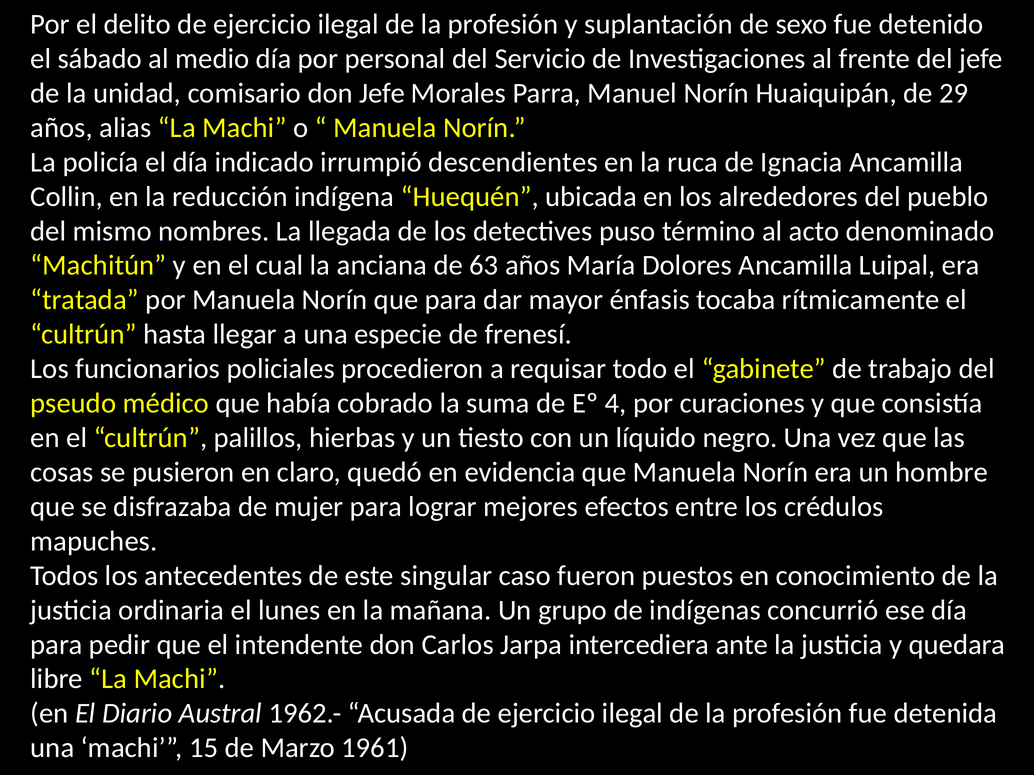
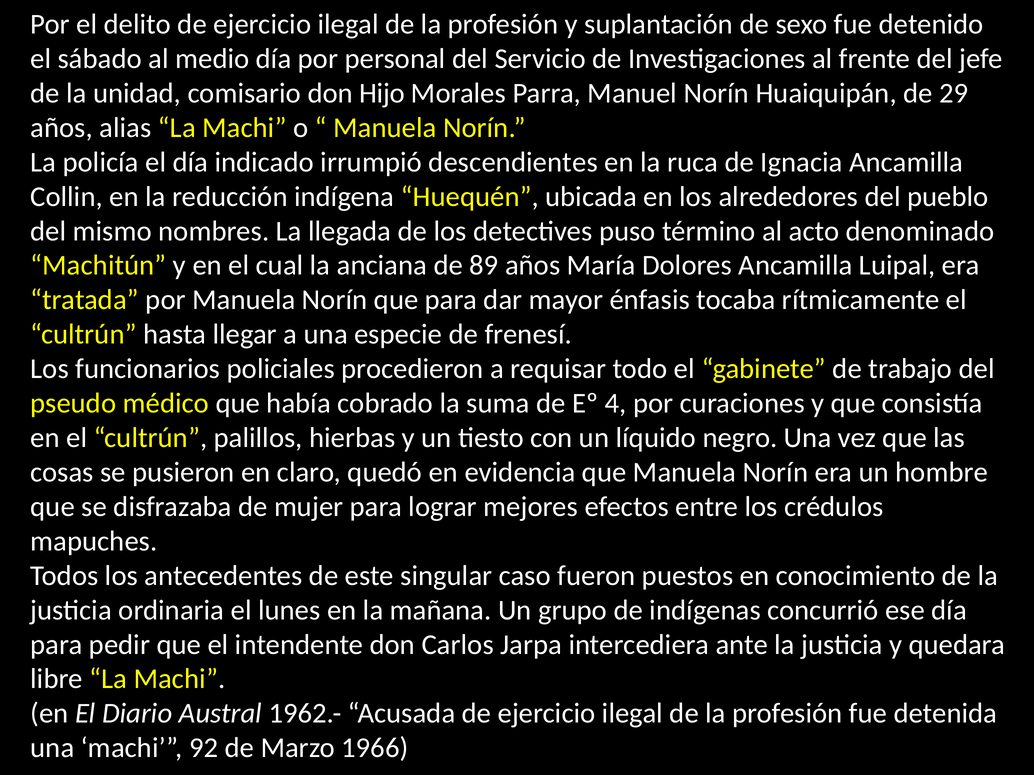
don Jefe: Jefe -> Hijo
63: 63 -> 89
15: 15 -> 92
1961: 1961 -> 1966
